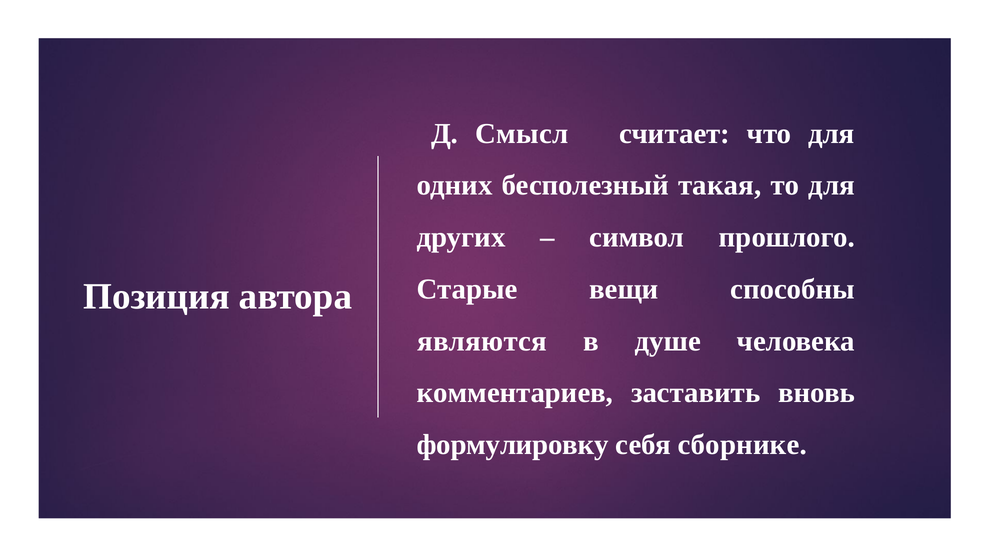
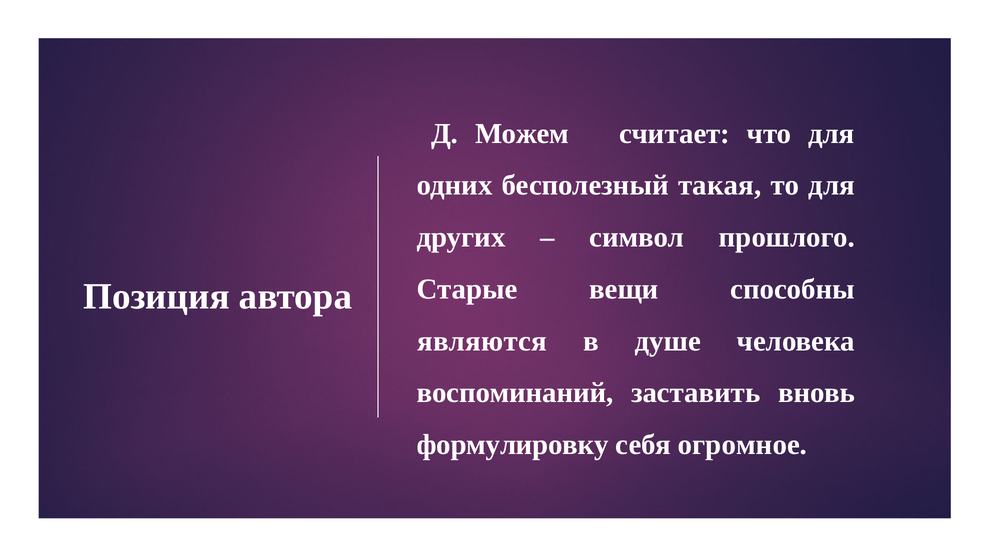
Смысл: Смысл -> Можем
комментариев: комментариев -> воспоминаний
сборнике: сборнике -> огромное
